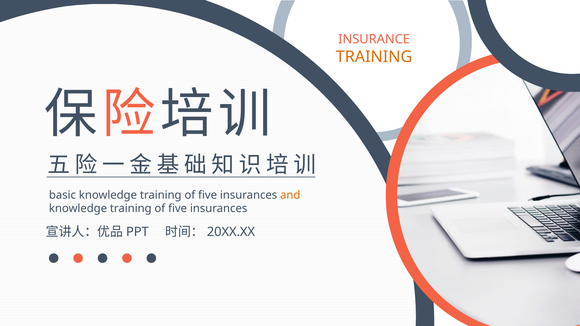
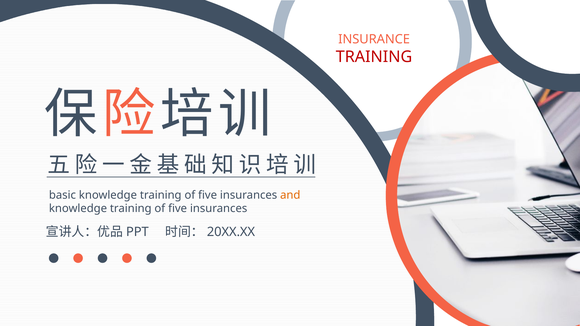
TRAINING at (374, 57) colour: orange -> red
